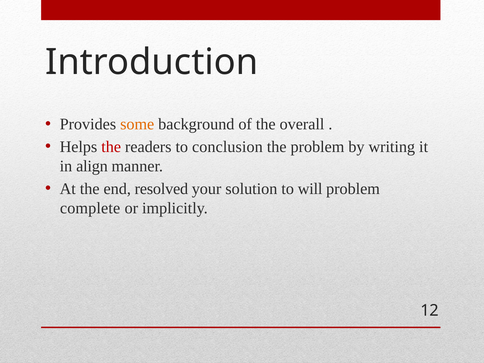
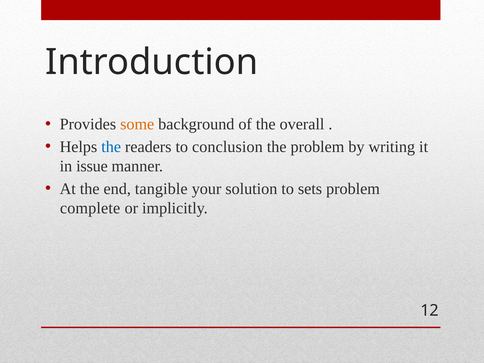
the at (111, 147) colour: red -> blue
align: align -> issue
resolved: resolved -> tangible
will: will -> sets
